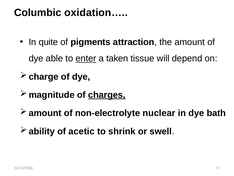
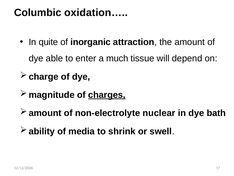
pigments: pigments -> inorganic
enter underline: present -> none
taken: taken -> much
acetic: acetic -> media
